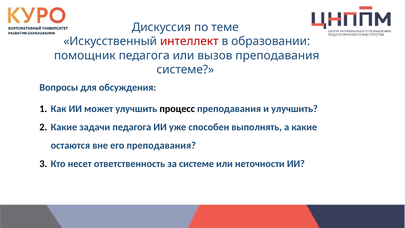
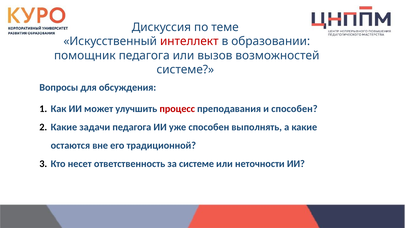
вызов преподавания: преподавания -> возможностей
процесс colour: black -> red
и улучшить: улучшить -> способен
его преподавания: преподавания -> традиционной
